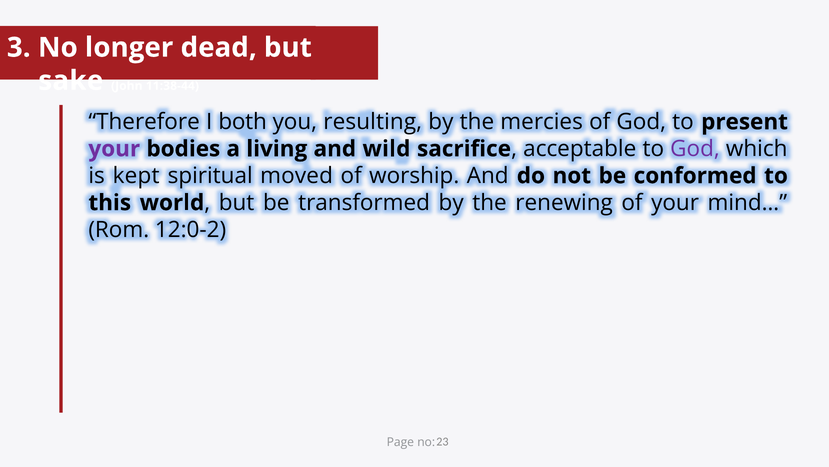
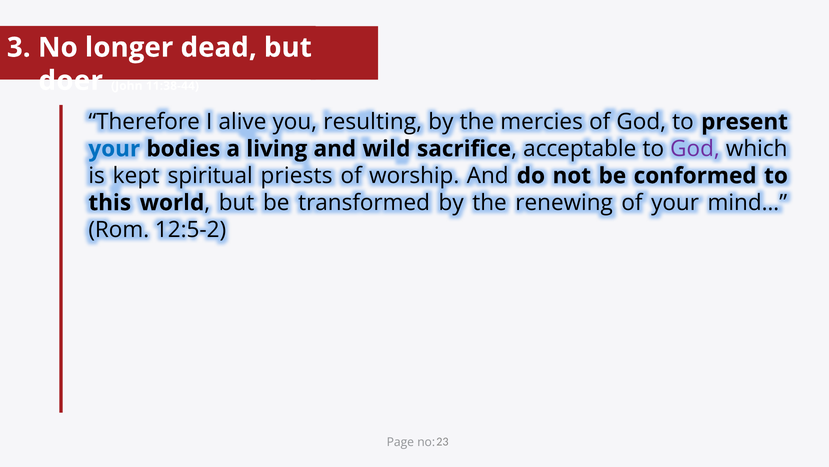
sake: sake -> doer
both: both -> alive
your at (114, 149) colour: purple -> blue
moved: moved -> priests
12:0-2: 12:0-2 -> 12:5-2
